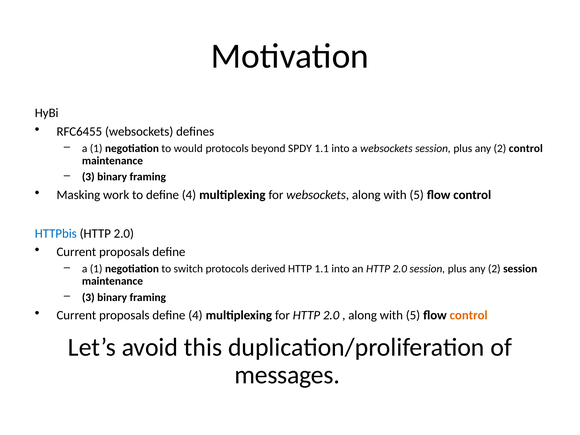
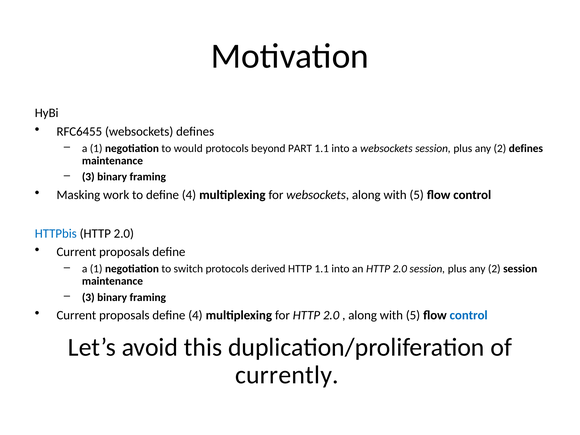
SPDY: SPDY -> PART
2 control: control -> defines
control at (469, 315) colour: orange -> blue
messages: messages -> currently
